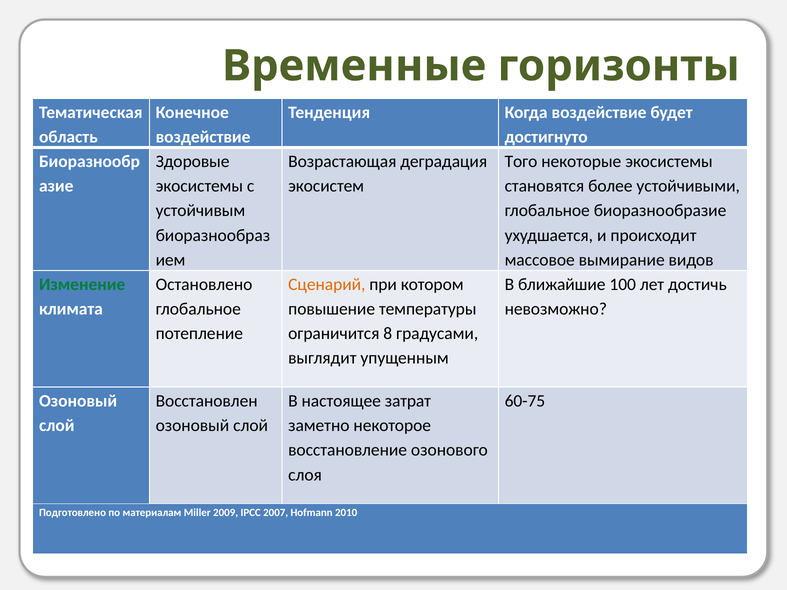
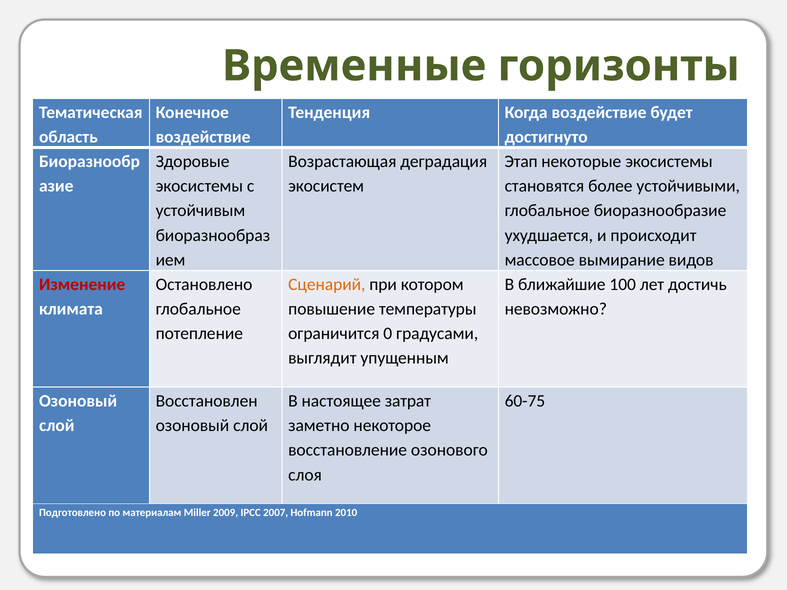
Того: Того -> Этап
Изменение colour: green -> red
8: 8 -> 0
